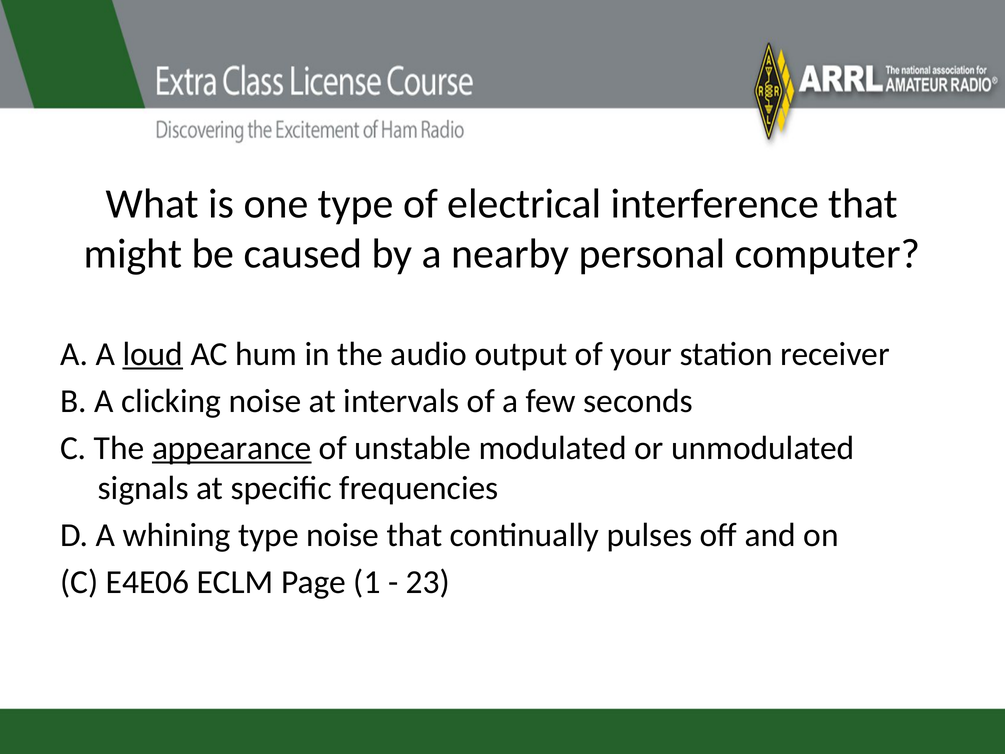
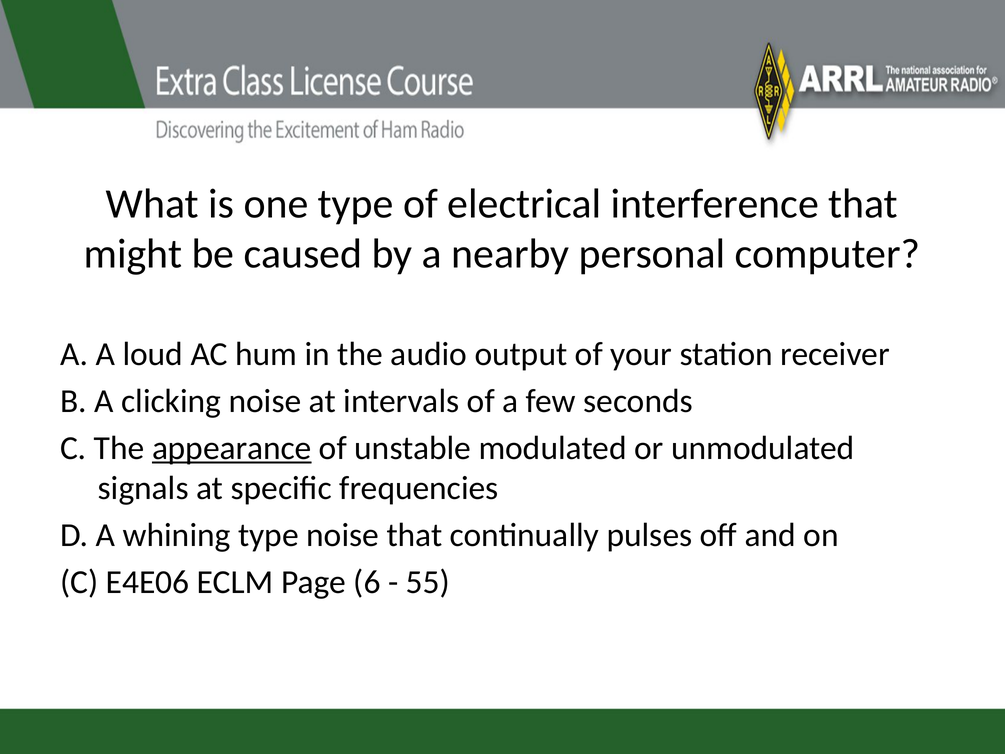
loud underline: present -> none
1: 1 -> 6
23: 23 -> 55
